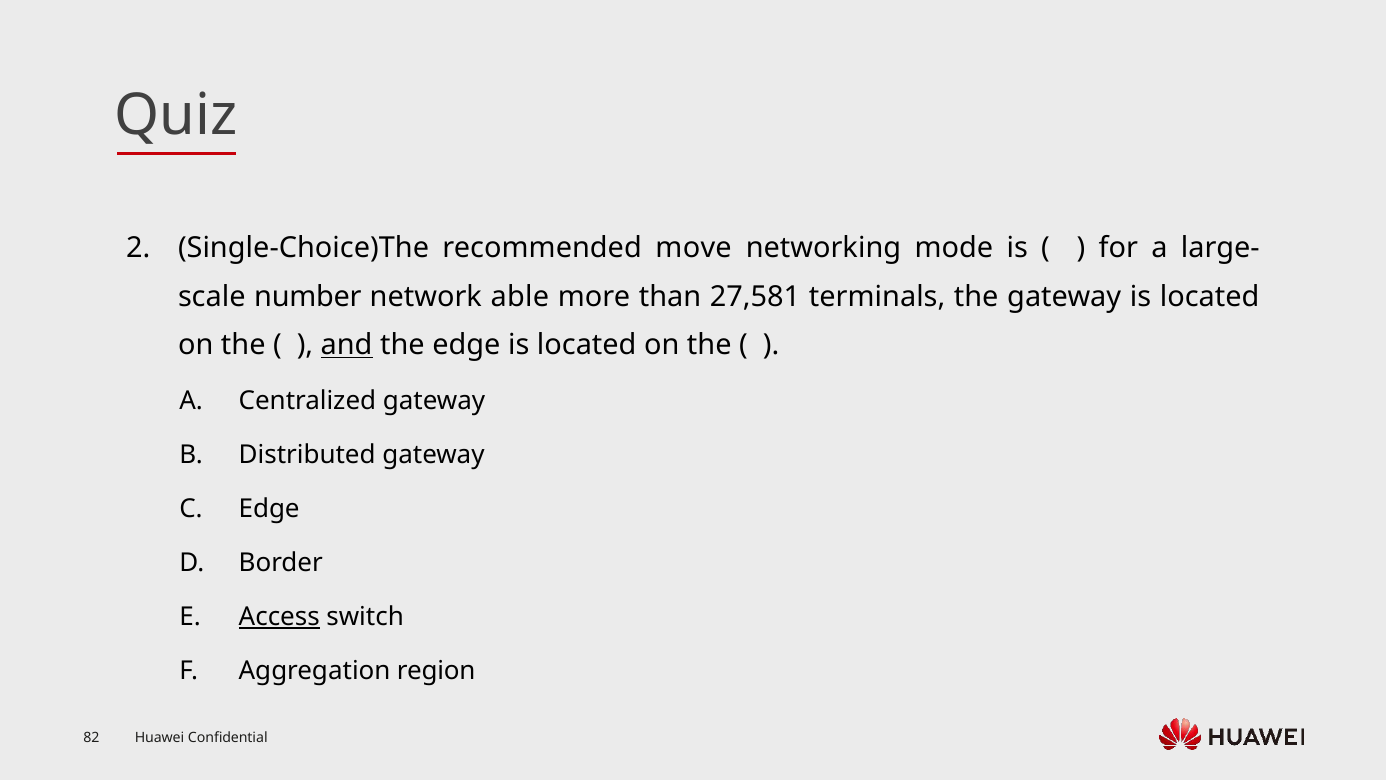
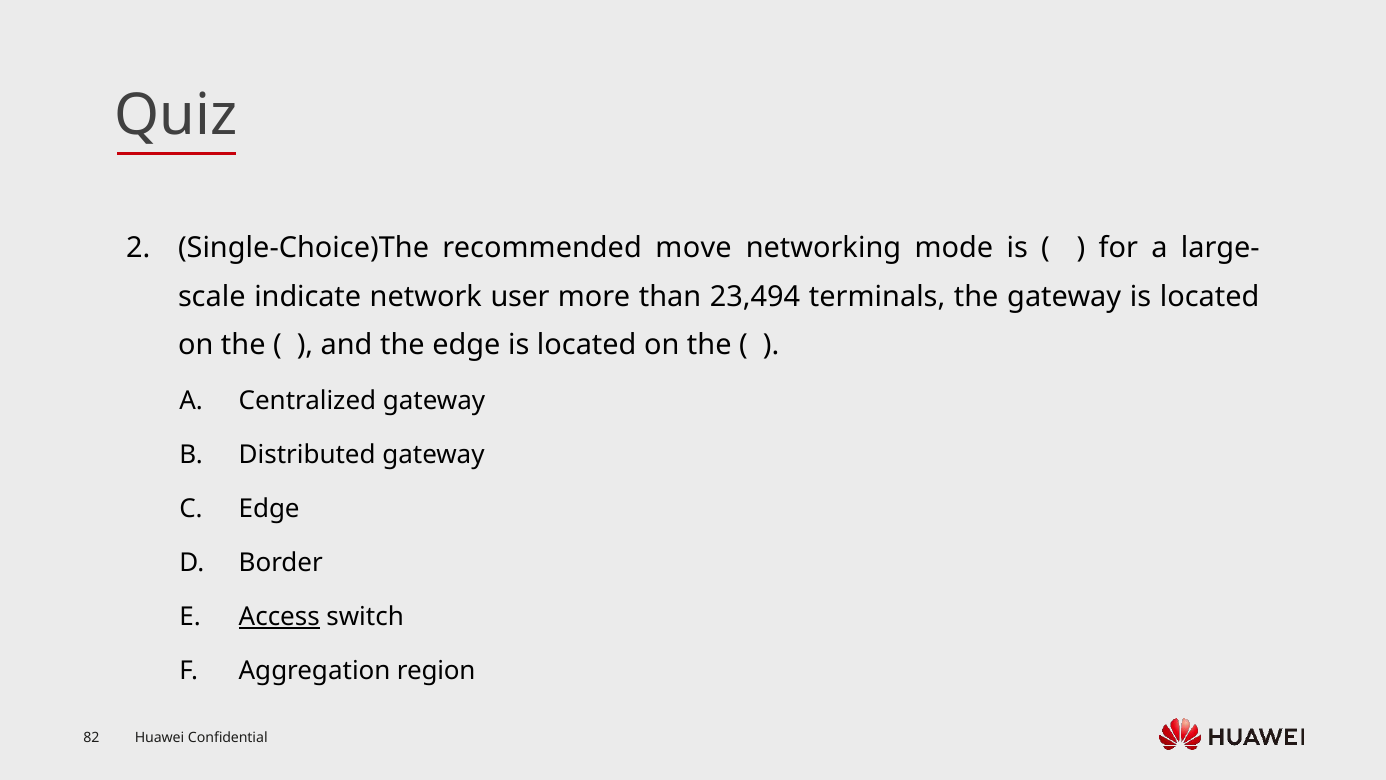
number: number -> indicate
able: able -> user
27,581: 27,581 -> 23,494
and underline: present -> none
